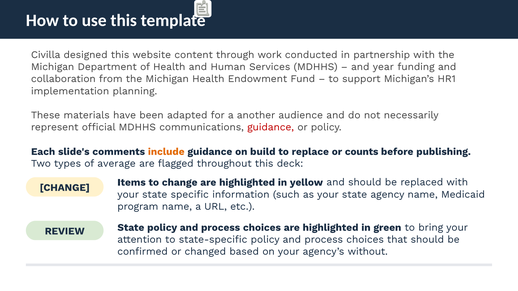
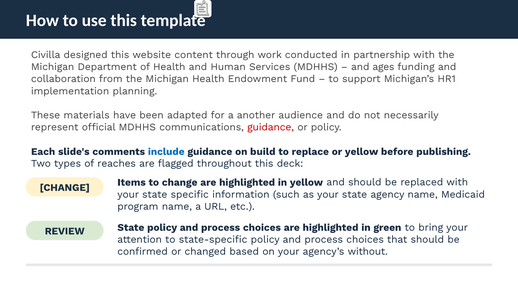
year: year -> ages
include colour: orange -> blue
or counts: counts -> yellow
average: average -> reaches
